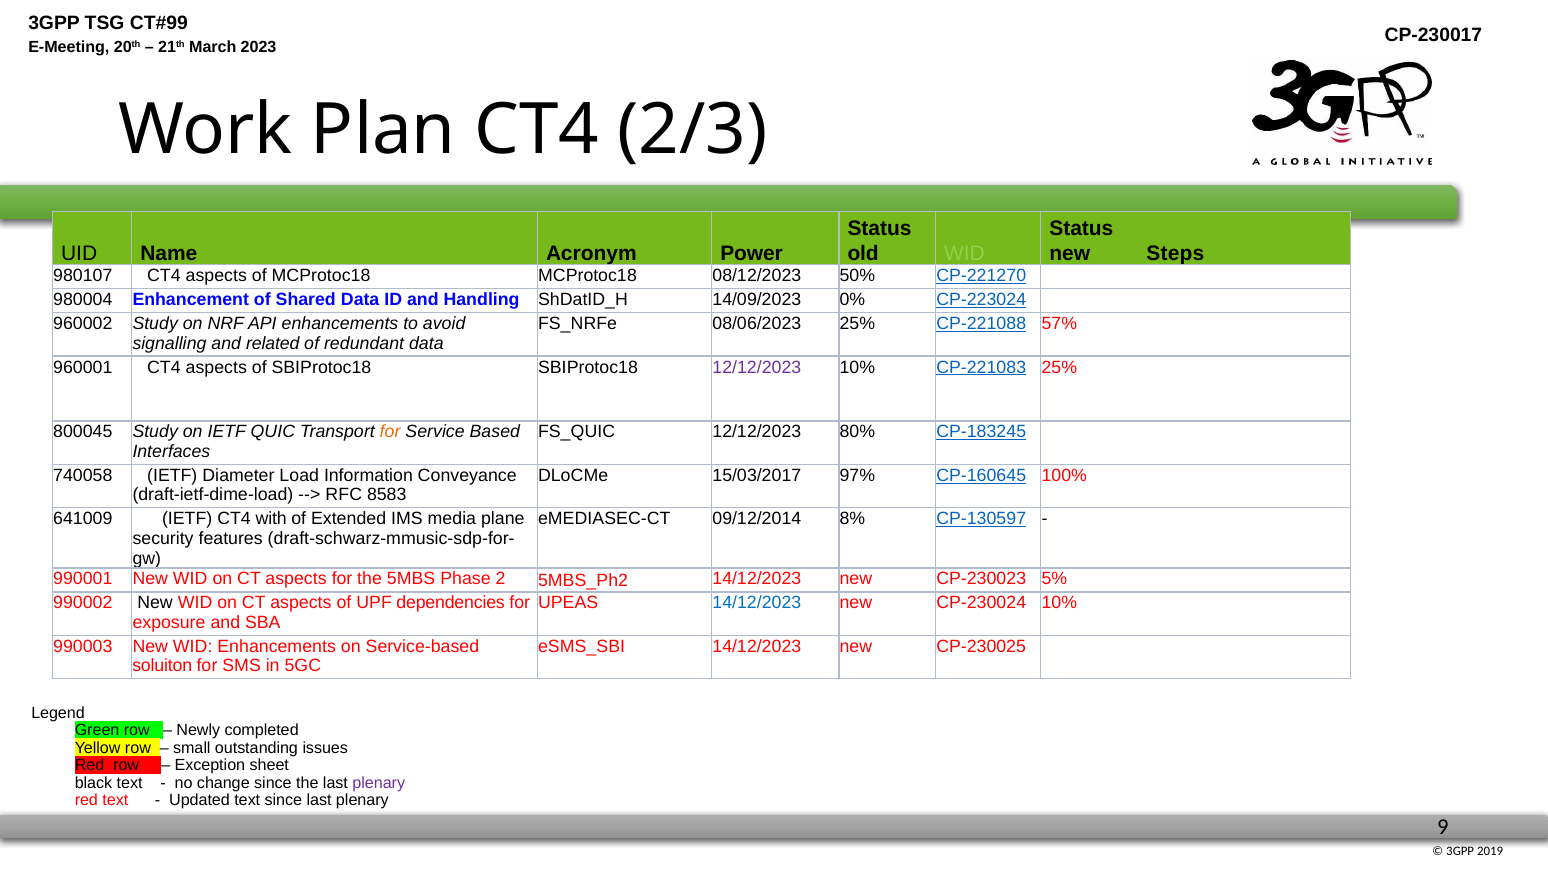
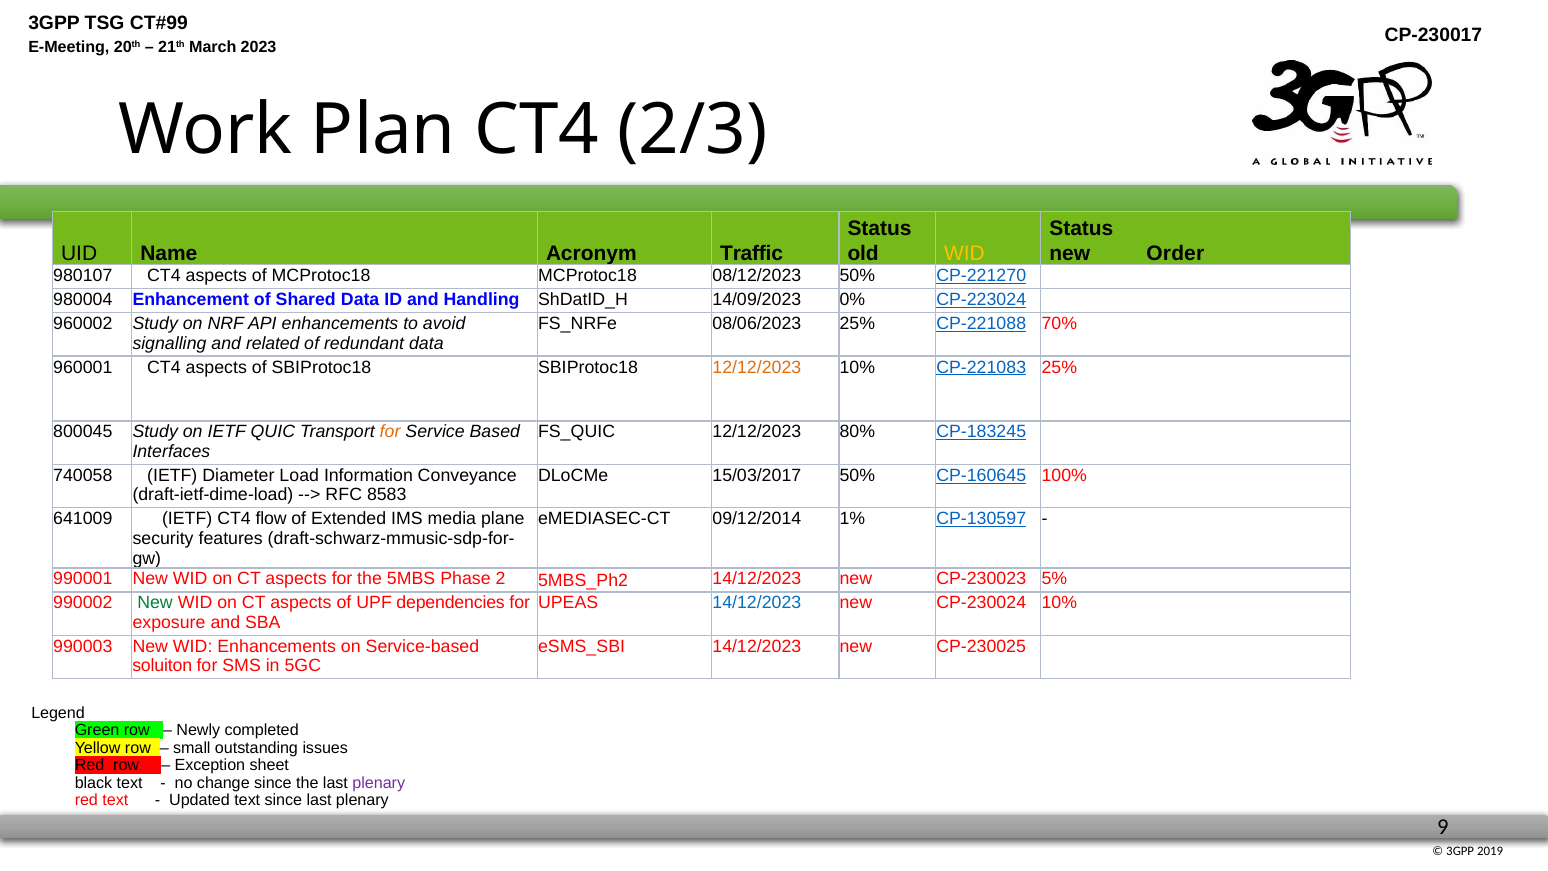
Power: Power -> Traffic
WID at (964, 253) colour: light green -> yellow
Steps: Steps -> Order
57%: 57% -> 70%
12/12/2023 at (757, 367) colour: purple -> orange
15/03/2017 97%: 97% -> 50%
with: with -> flow
8%: 8% -> 1%
New at (155, 603) colour: black -> green
